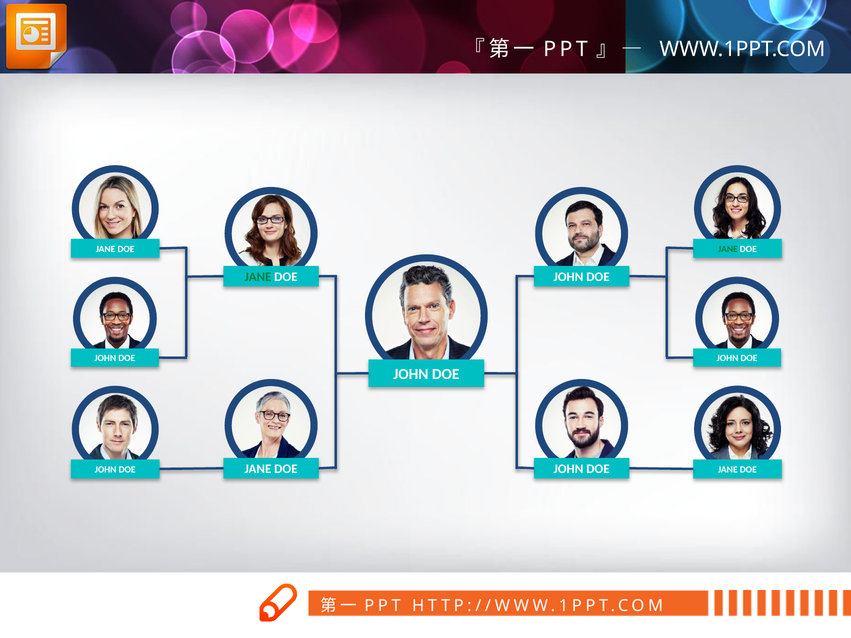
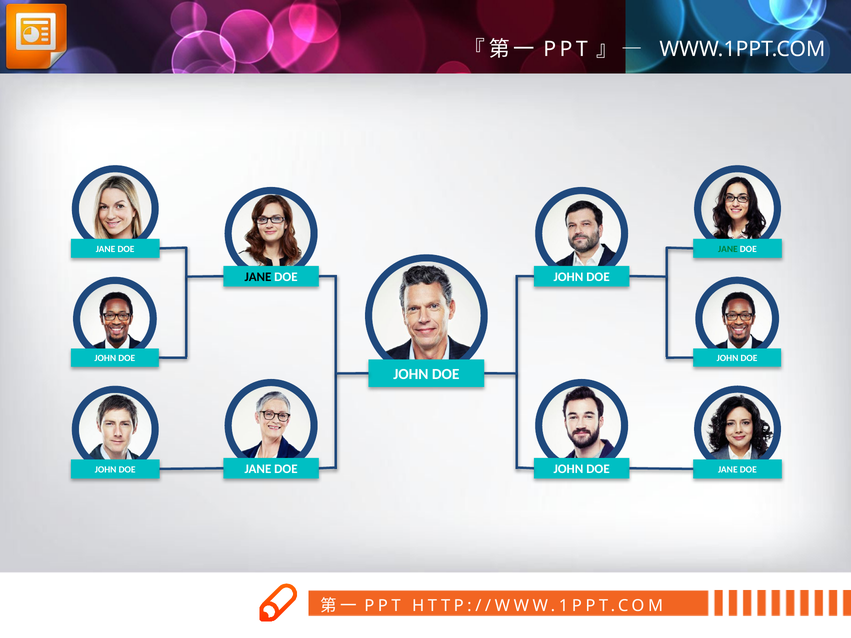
JANE at (258, 277) colour: green -> black
